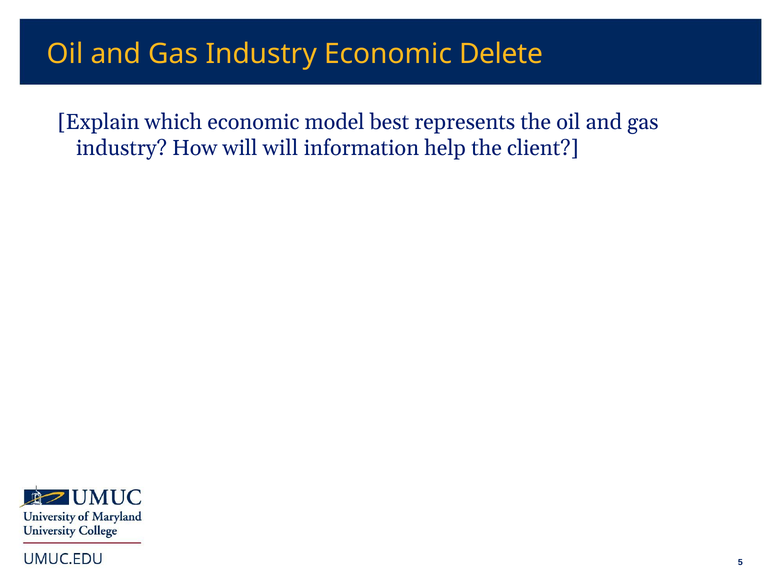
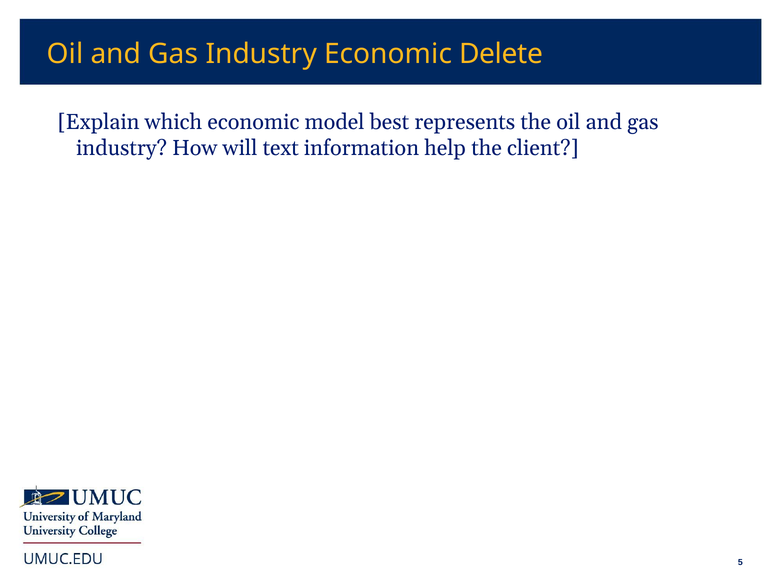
will will: will -> text
